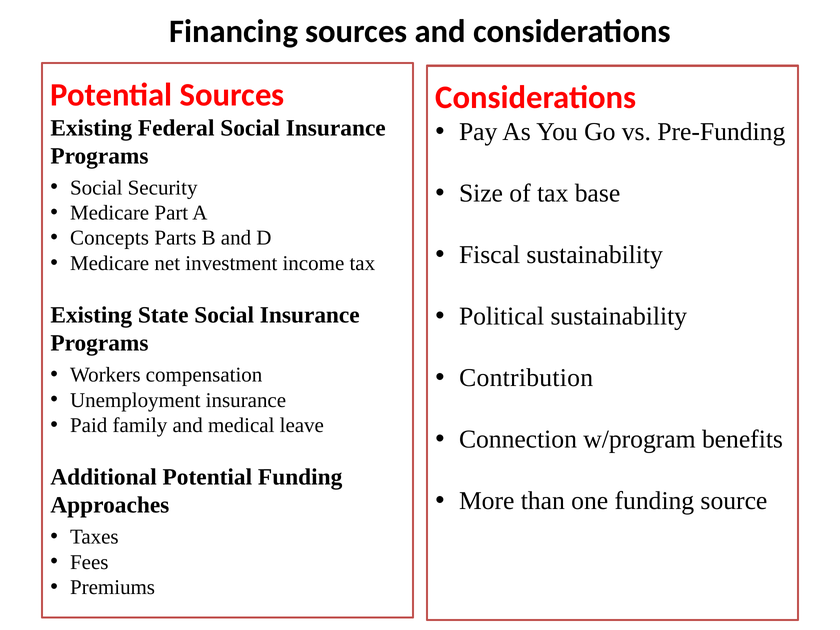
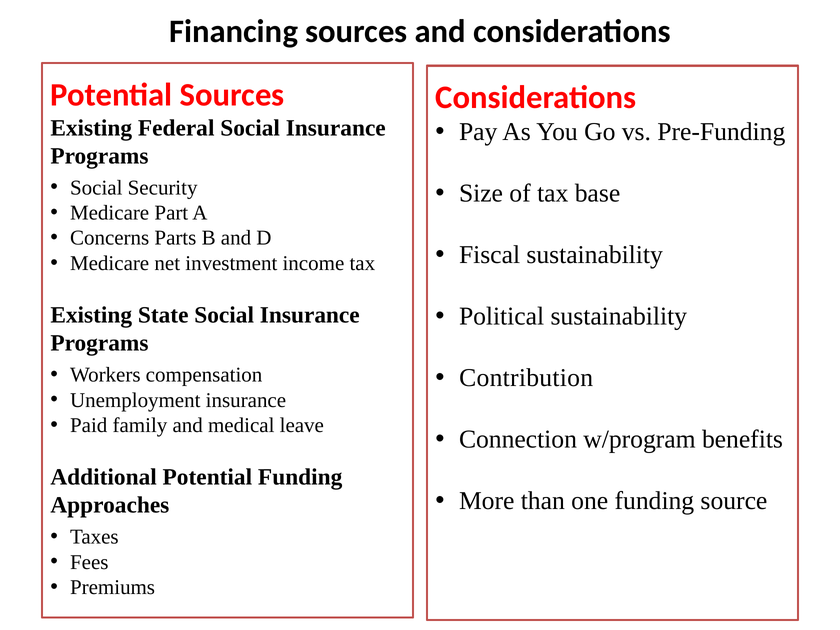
Concepts: Concepts -> Concerns
